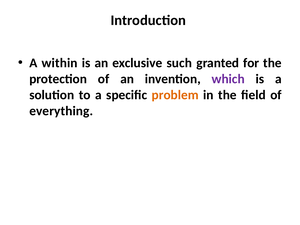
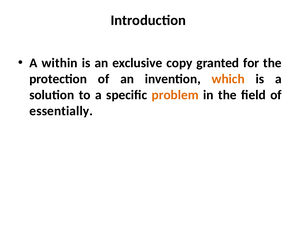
such: such -> copy
which colour: purple -> orange
everything: everything -> essentially
